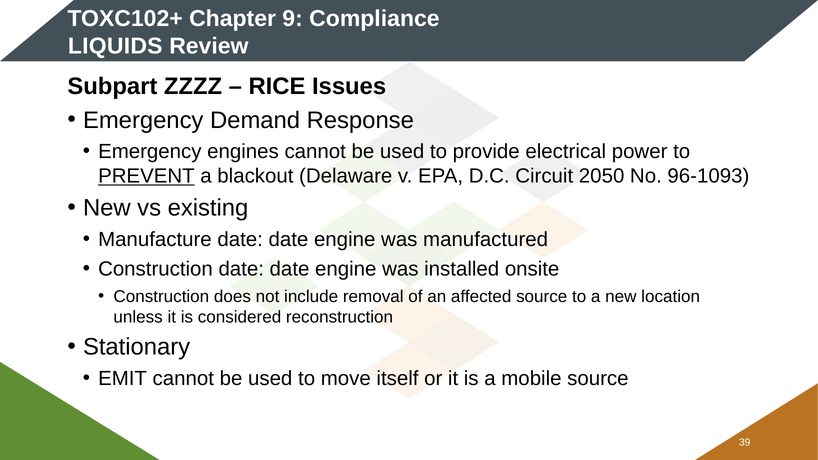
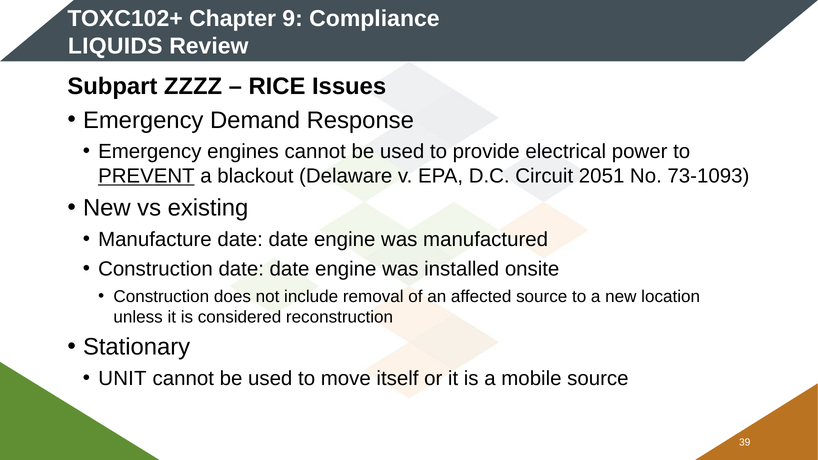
2050: 2050 -> 2051
96-1093: 96-1093 -> 73-1093
EMIT: EMIT -> UNIT
